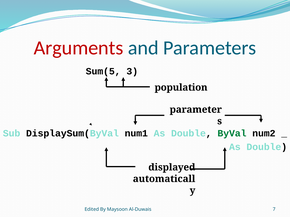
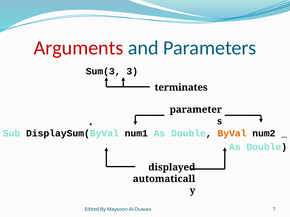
Sum(5: Sum(5 -> Sum(3
population: population -> terminates
ByVal colour: green -> orange
